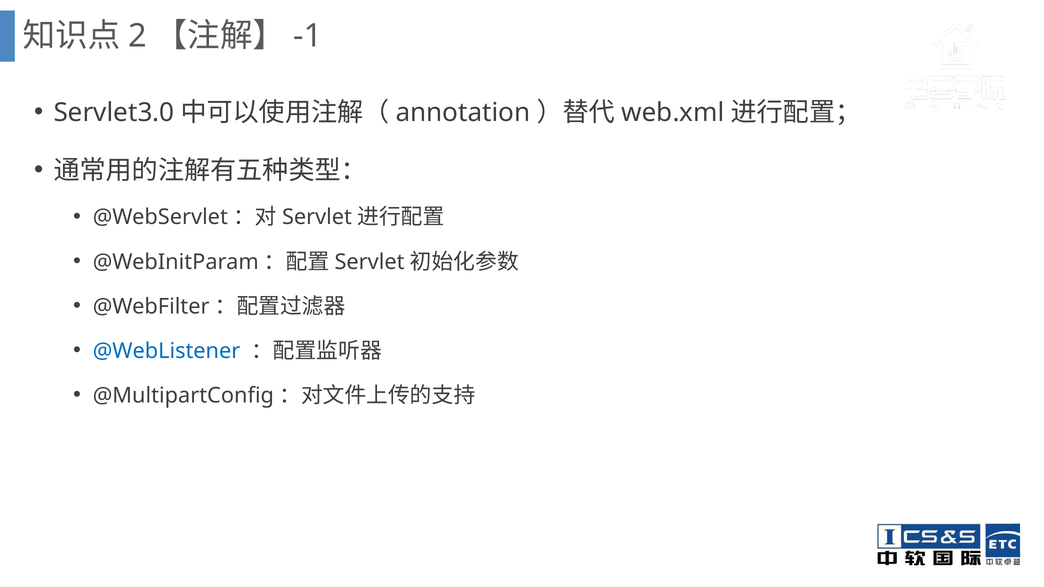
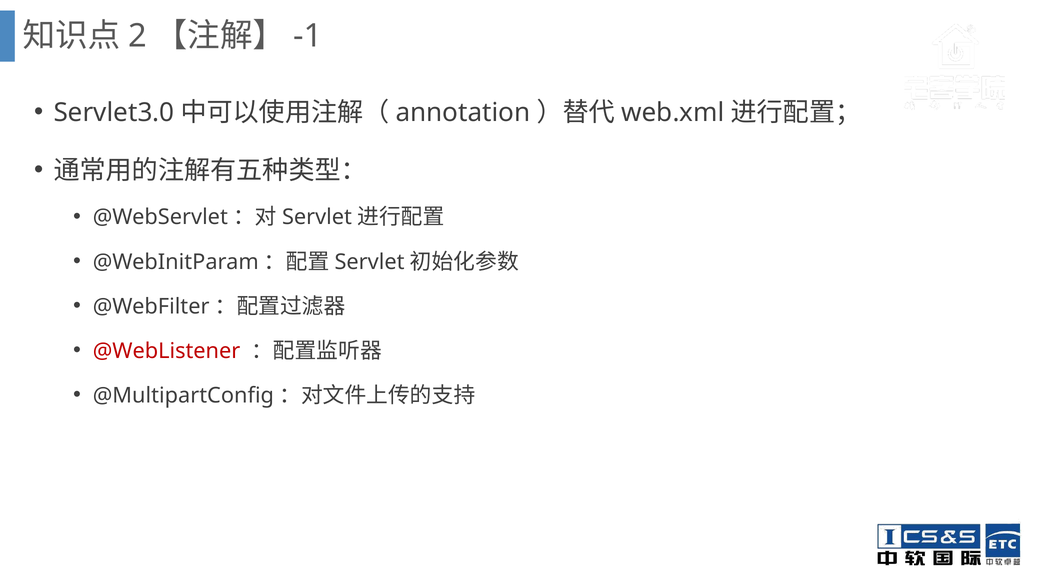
@WebListener colour: blue -> red
